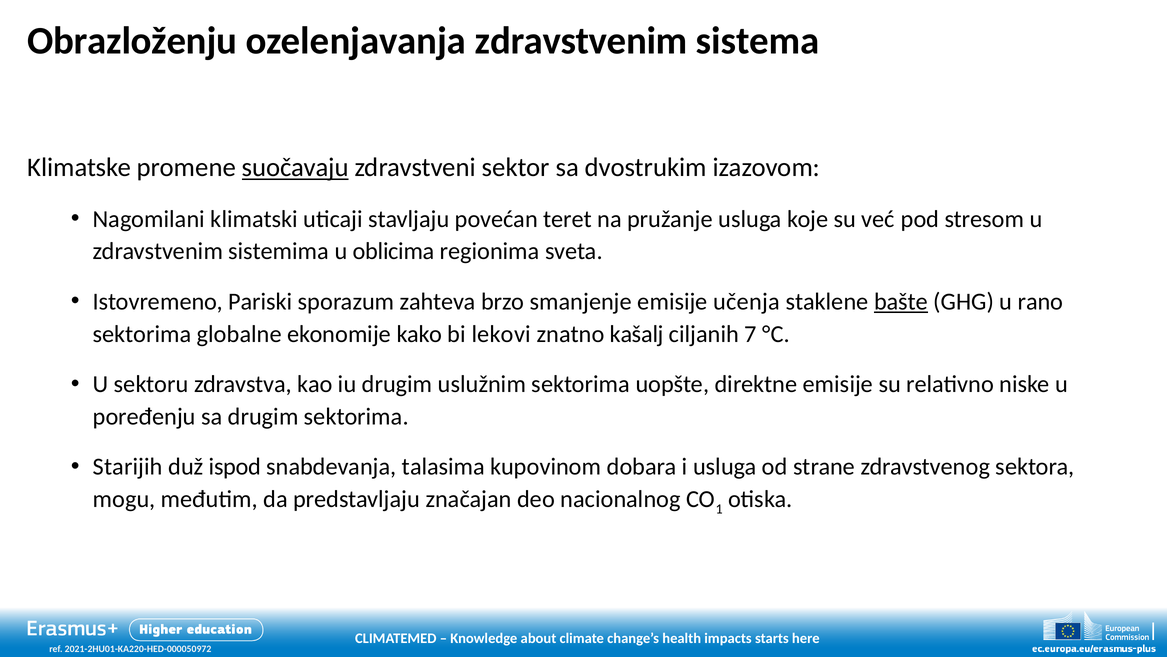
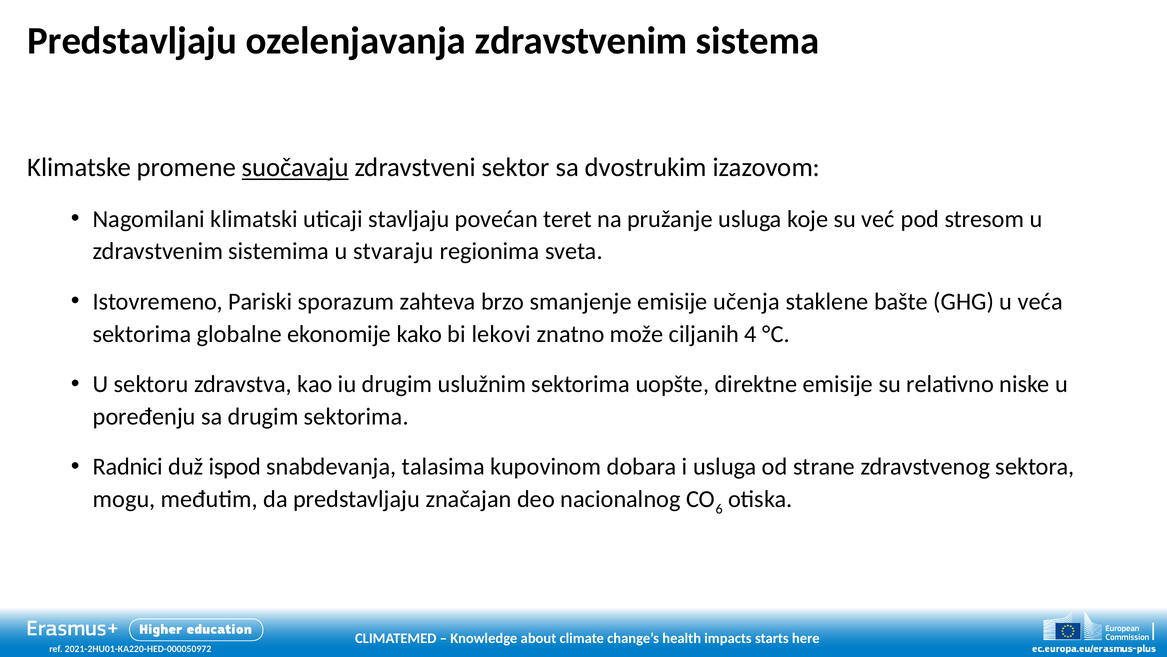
Obrazloženju at (132, 41): Obrazloženju -> Predstavljaju
oblicima: oblicima -> stvaraju
bašte underline: present -> none
rano: rano -> veća
kašalj: kašalj -> može
7: 7 -> 4
Starijih: Starijih -> Radnici
1: 1 -> 6
